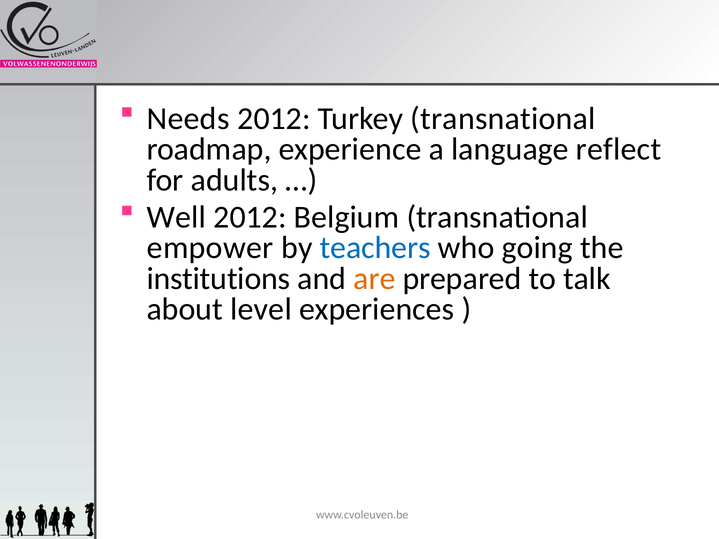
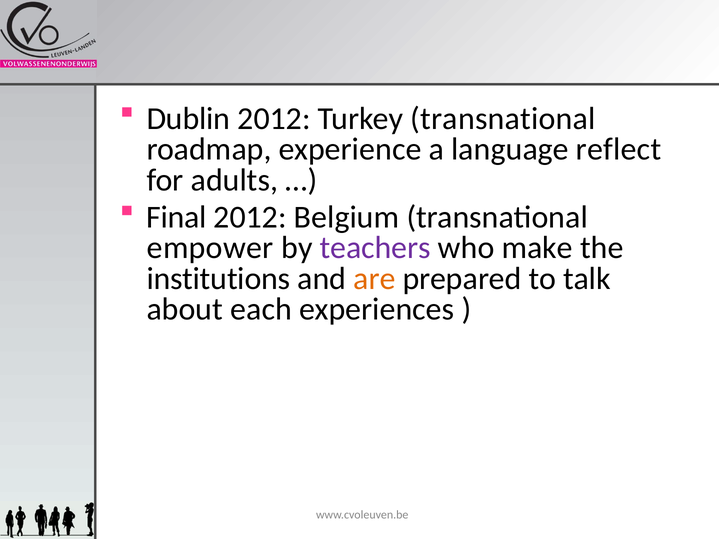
Needs: Needs -> Dublin
Well: Well -> Final
teachers colour: blue -> purple
going: going -> make
level: level -> each
